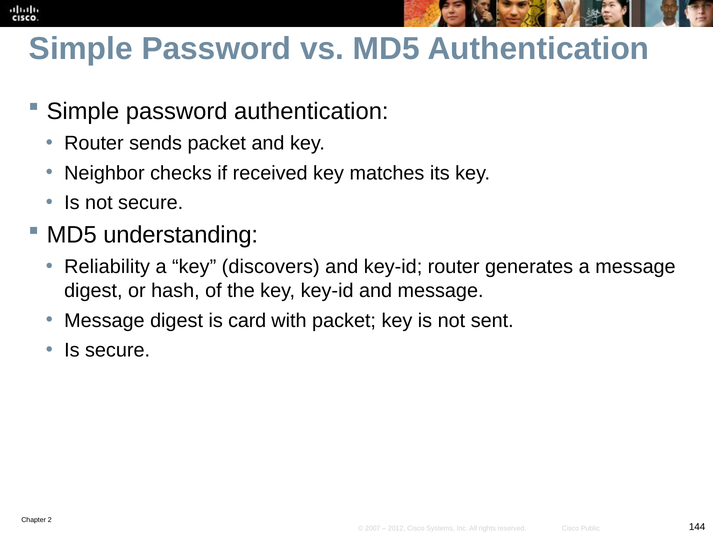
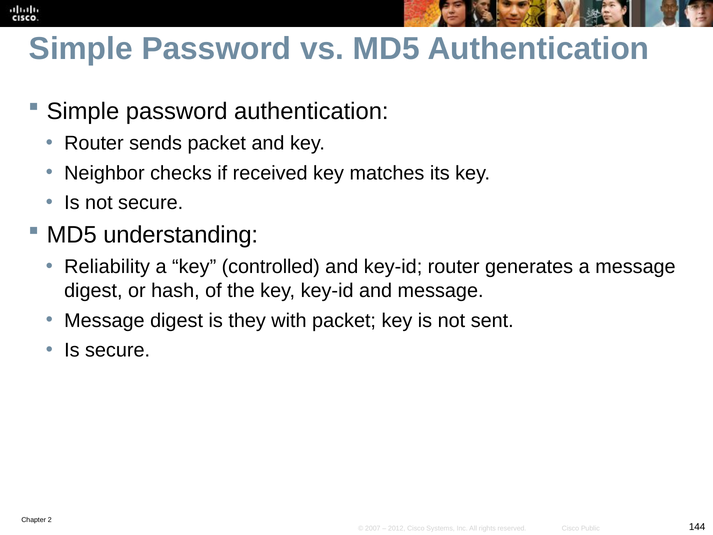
discovers: discovers -> controlled
card: card -> they
